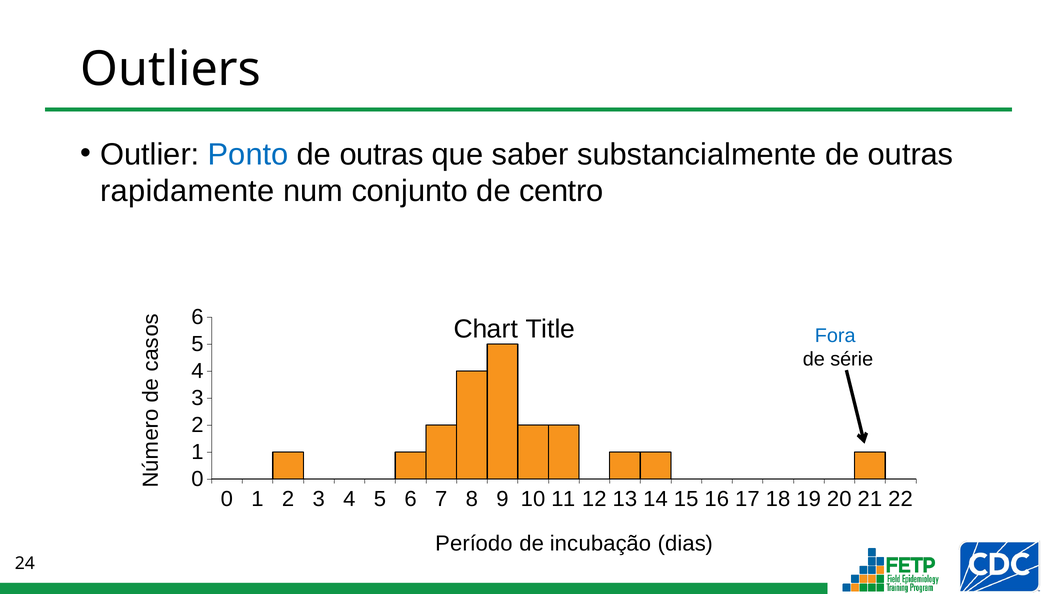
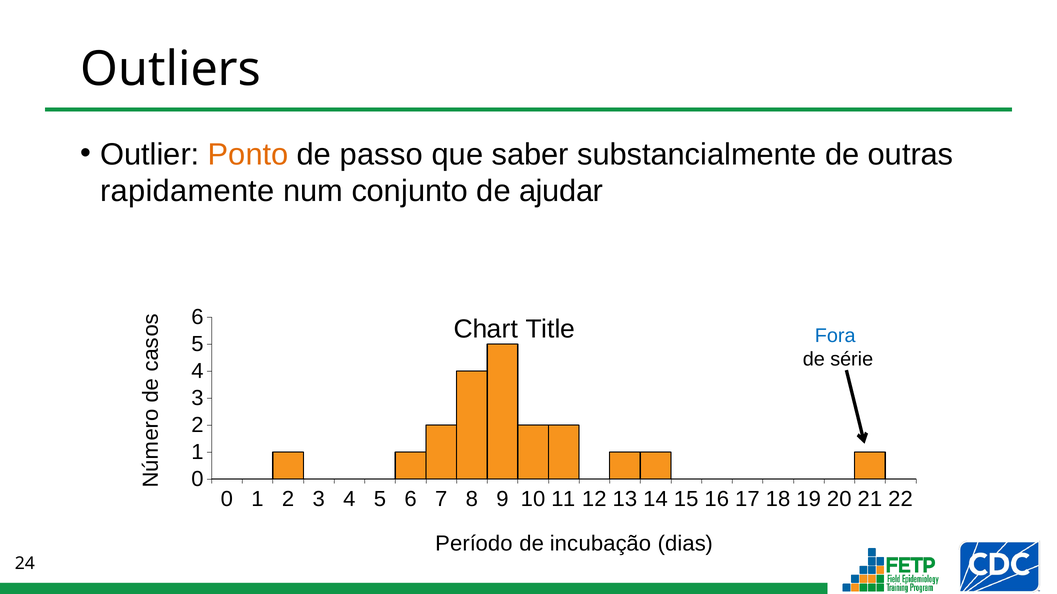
Ponto colour: blue -> orange
outras at (382, 154): outras -> passo
centro: centro -> ajudar
